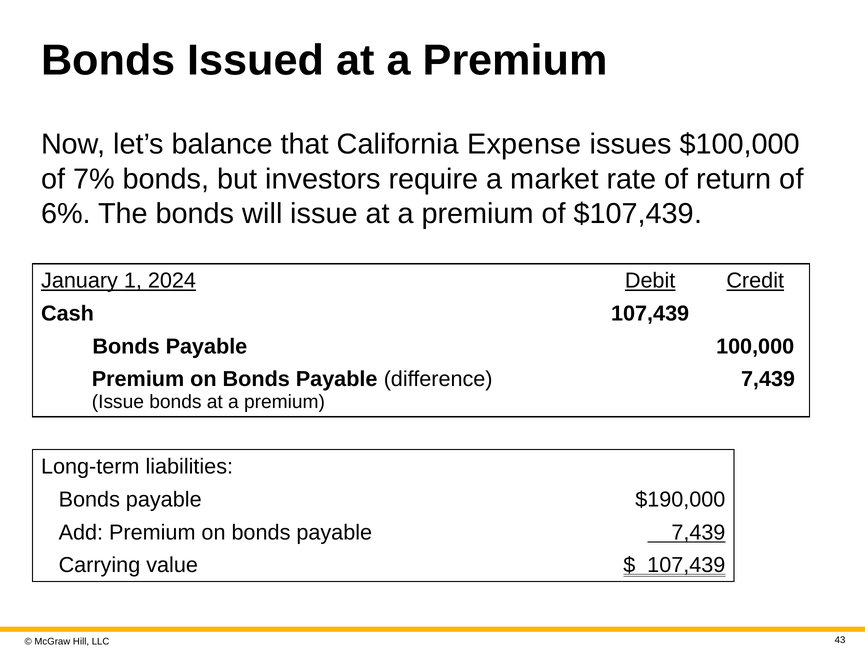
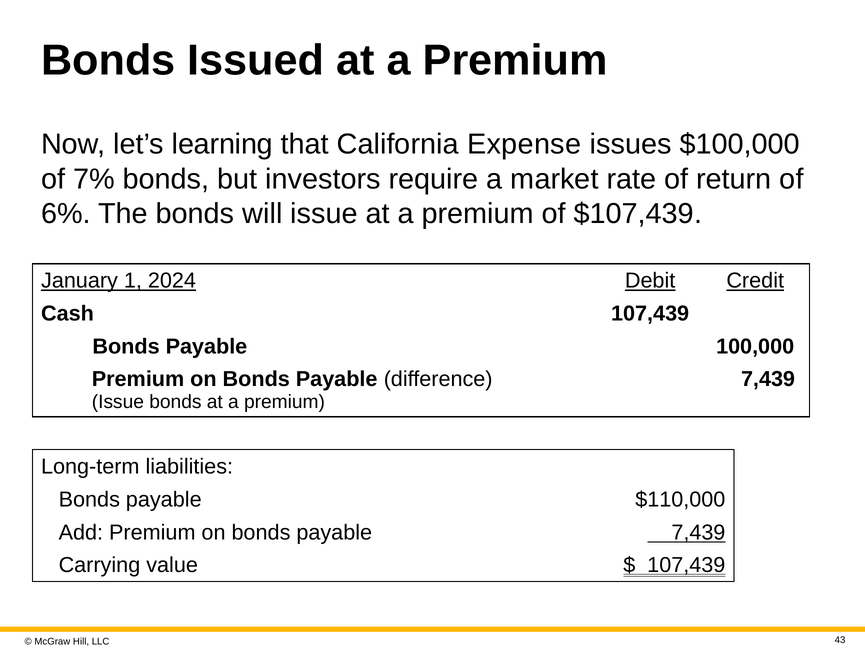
balance: balance -> learning
$190,000: $190,000 -> $110,000
